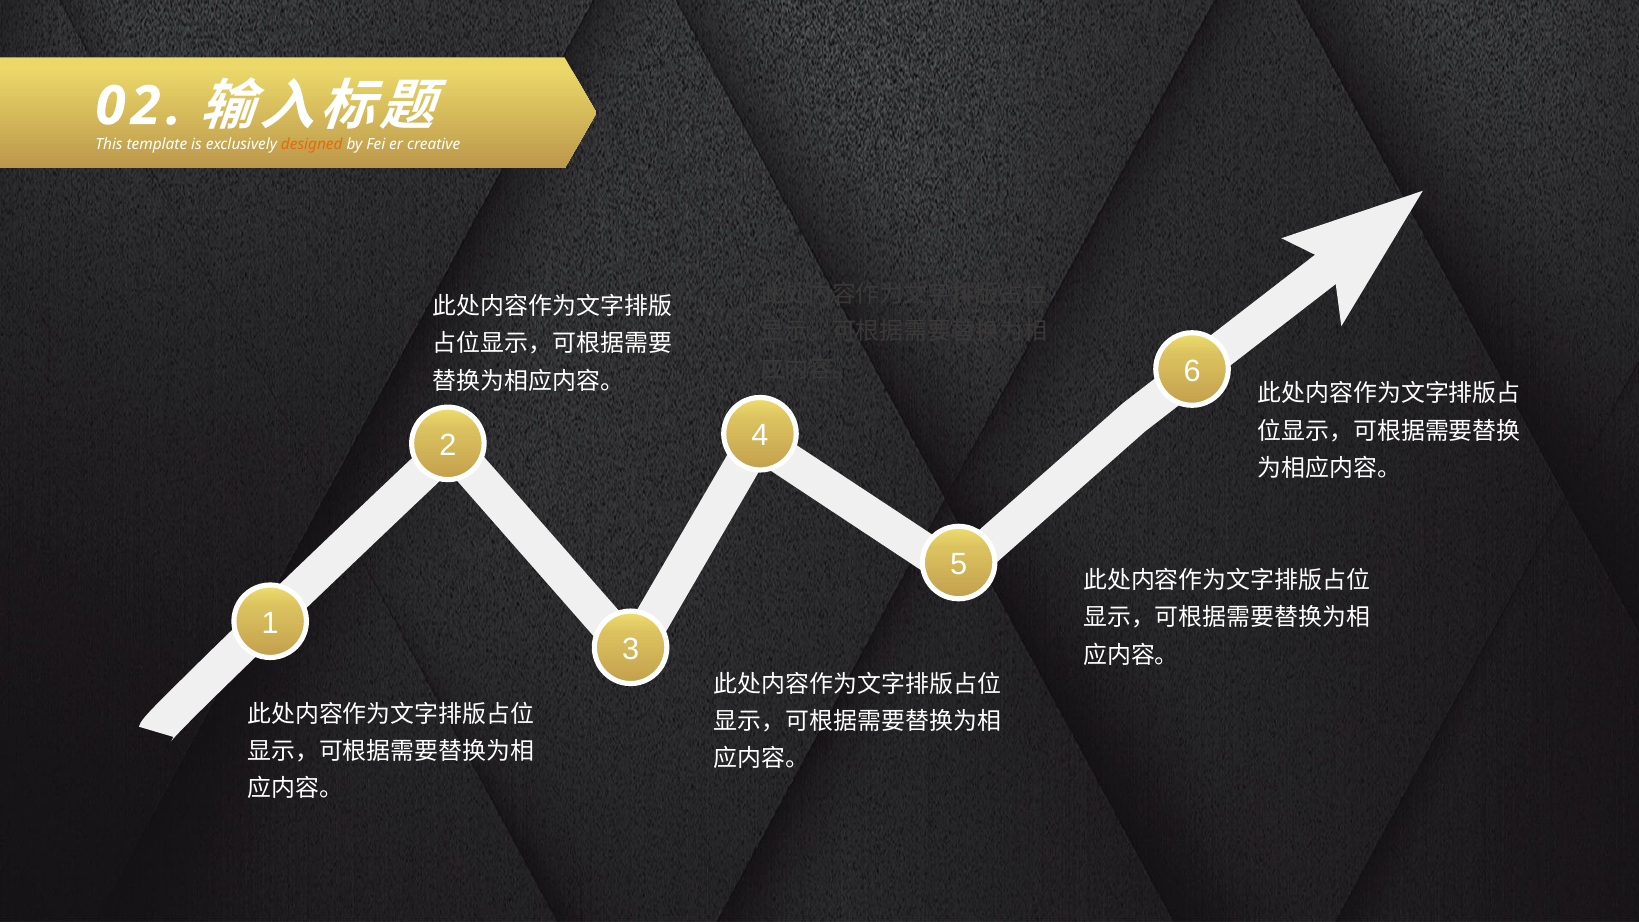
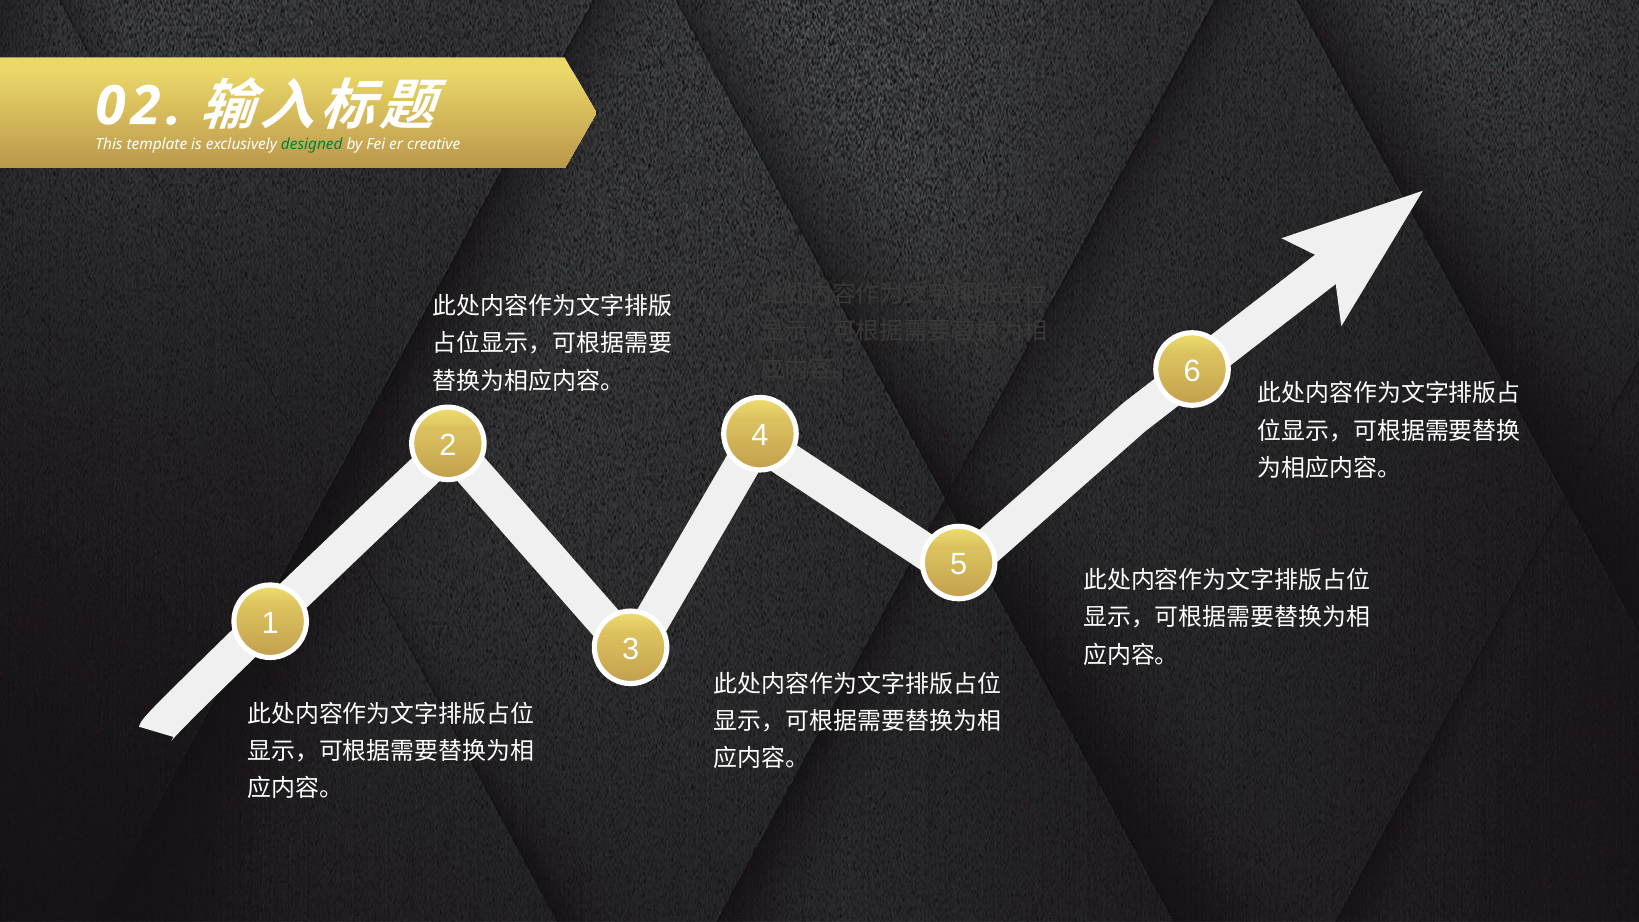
designed colour: orange -> green
